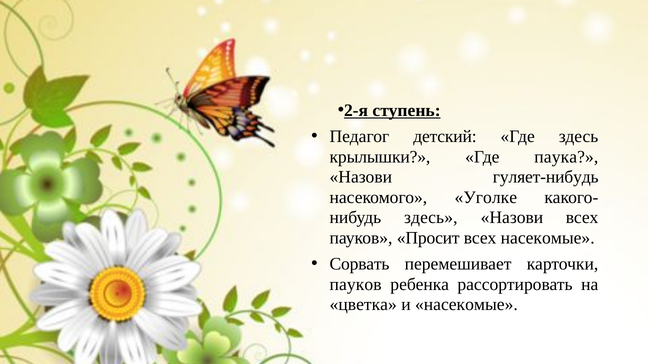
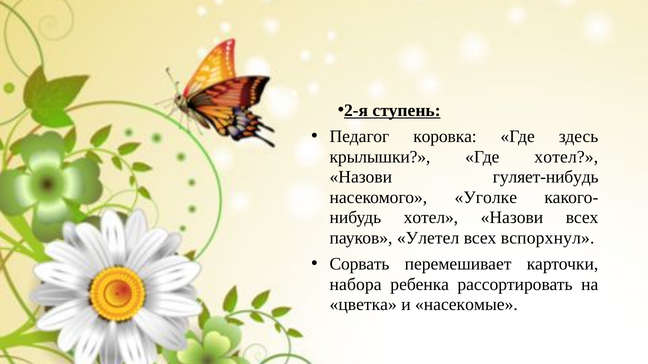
детский: детский -> коровка
Где паука: паука -> хотел
здесь at (431, 218): здесь -> хотел
Просит: Просит -> Улетел
всех насекомые: насекомые -> вспорхнул
пауков at (356, 285): пауков -> набора
